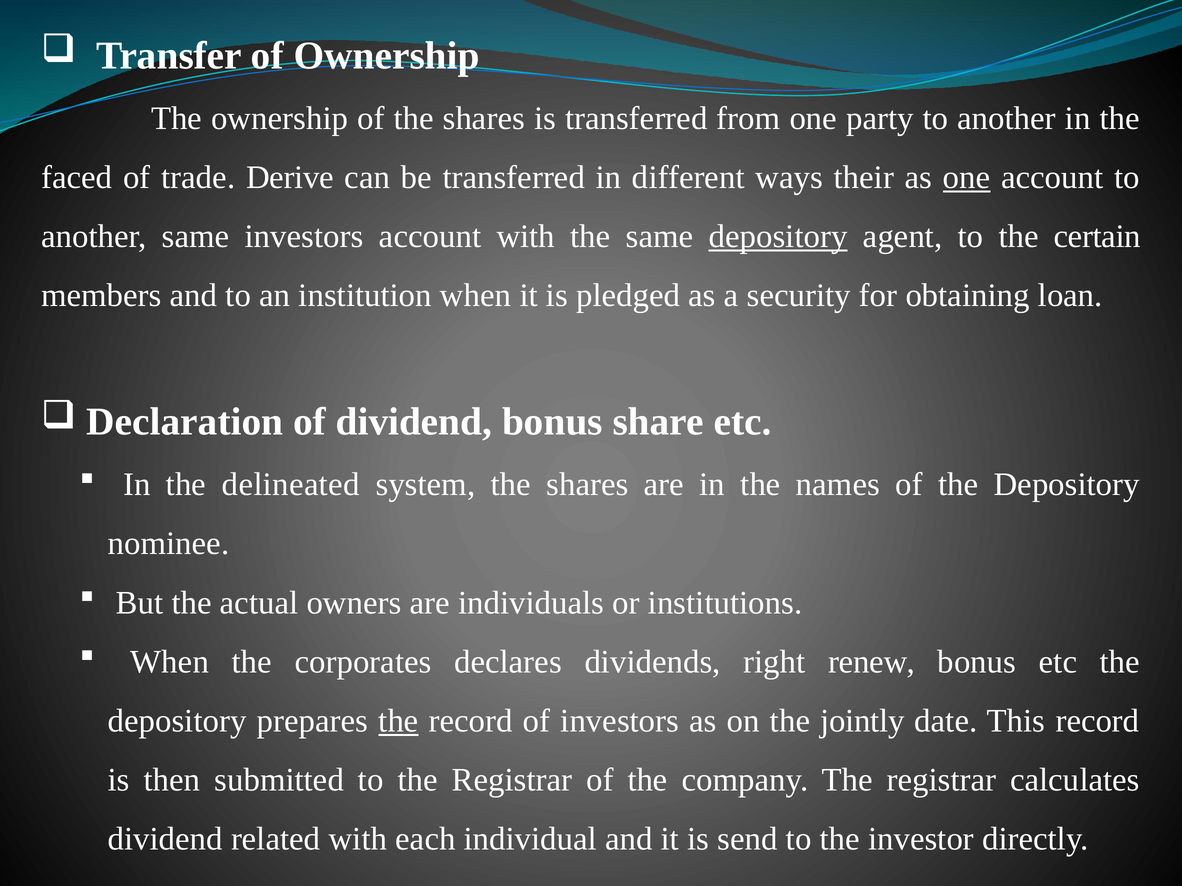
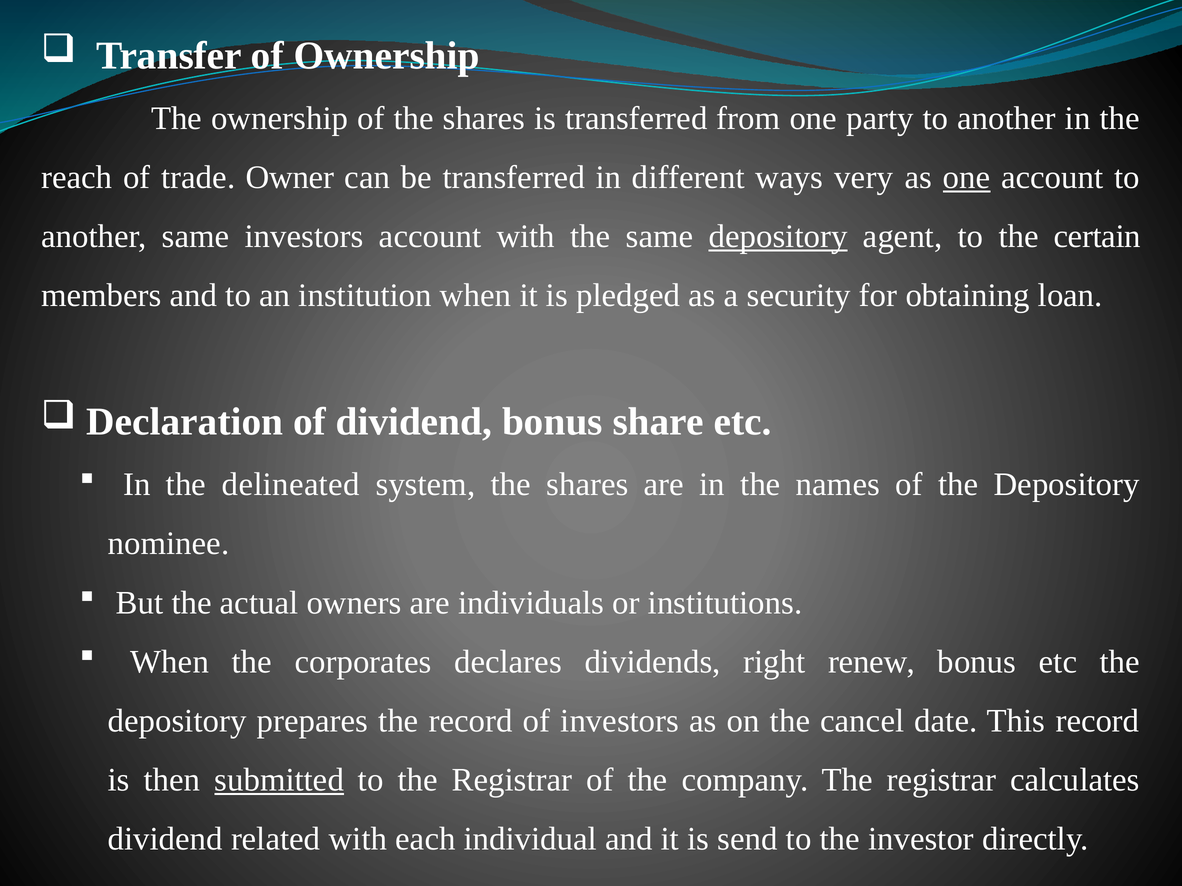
faced: faced -> reach
Derive: Derive -> Owner
their: their -> very
the at (398, 721) underline: present -> none
jointly: jointly -> cancel
submitted underline: none -> present
